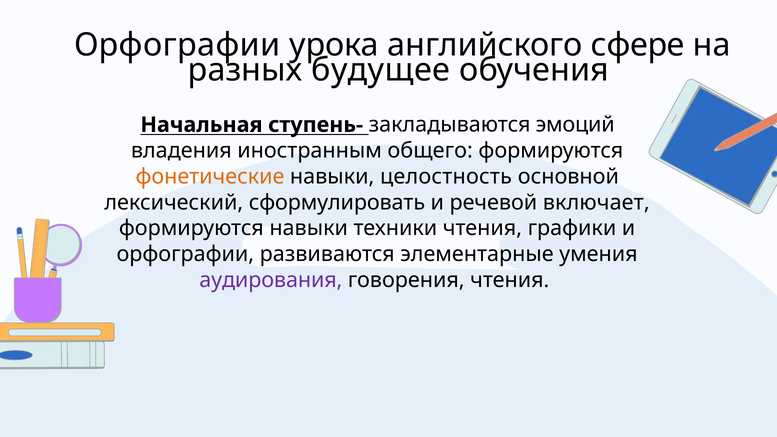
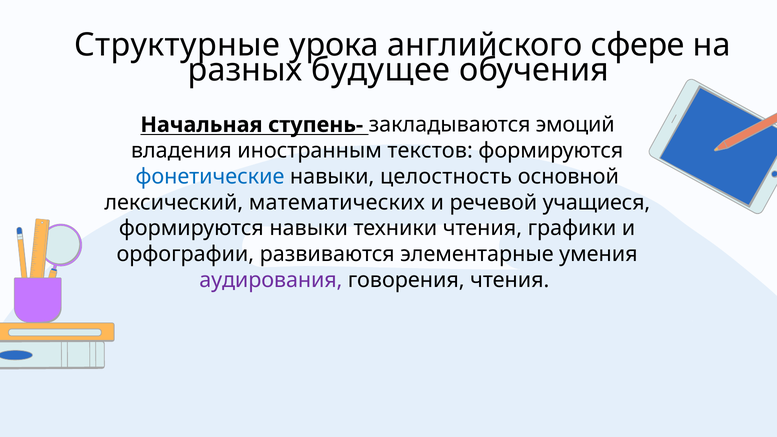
Орфографии at (177, 45): Орфографии -> Структурные
общего: общего -> текстов
фонетические colour: orange -> blue
сформулировать: сформулировать -> математических
включает: включает -> учащиеся
